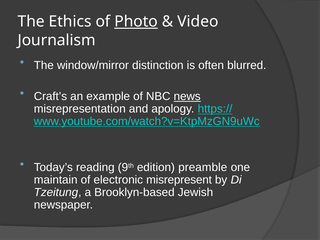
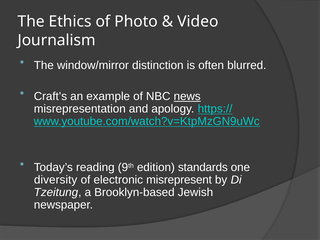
Photo underline: present -> none
preamble: preamble -> standards
maintain: maintain -> diversity
